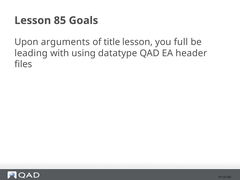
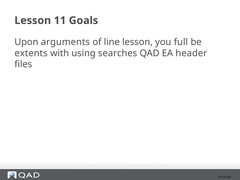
85: 85 -> 11
title: title -> line
leading: leading -> extents
datatype: datatype -> searches
